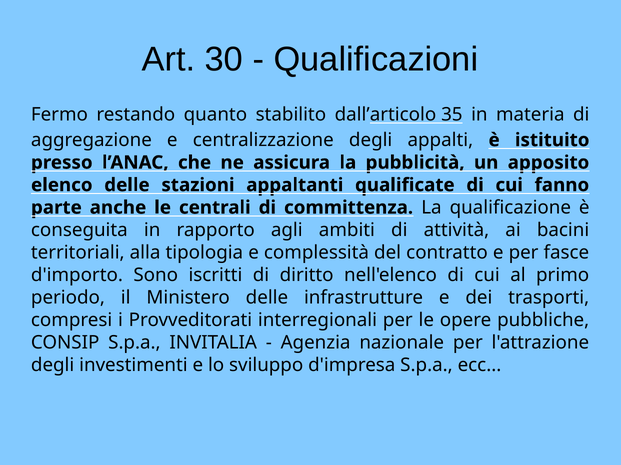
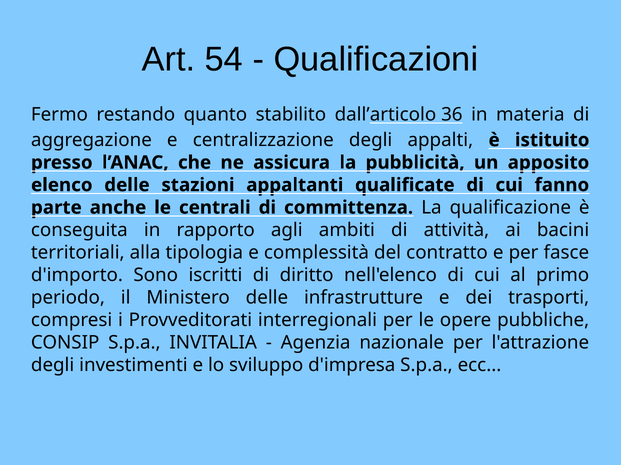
30: 30 -> 54
35: 35 -> 36
